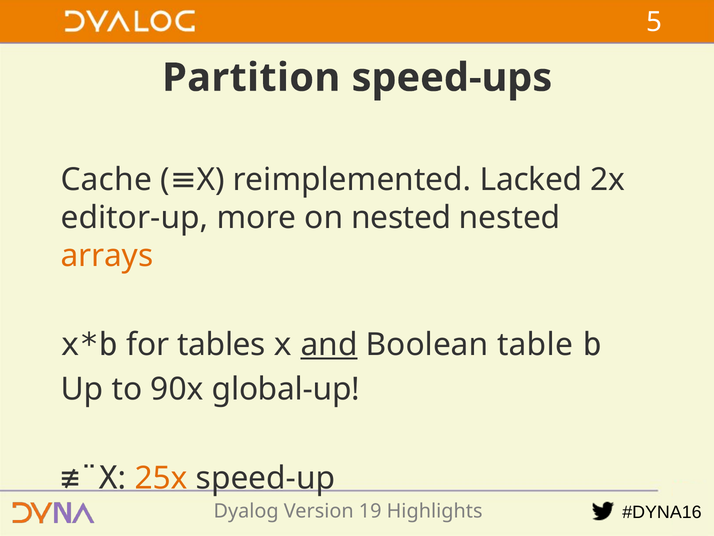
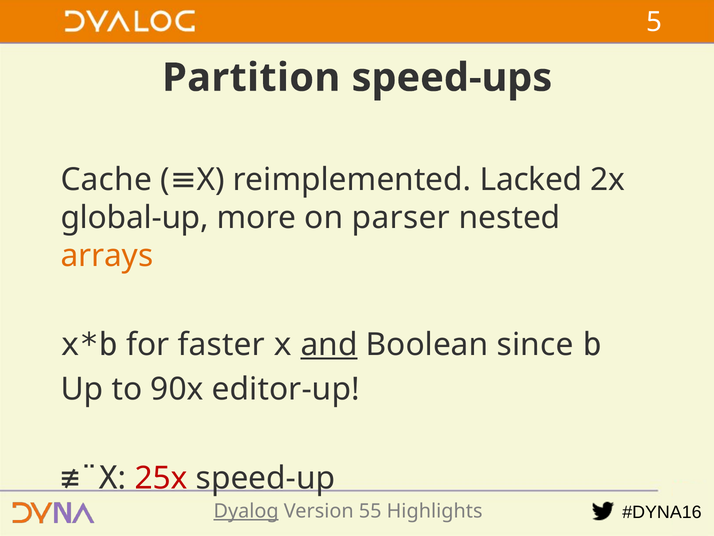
editor-up: editor-up -> global-up
on nested: nested -> parser
tables: tables -> faster
table: table -> since
global-up: global-up -> editor-up
25x colour: orange -> red
Dyalog underline: none -> present
19: 19 -> 55
